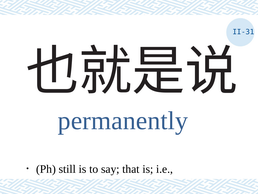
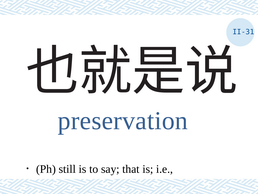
permanently: permanently -> preservation
